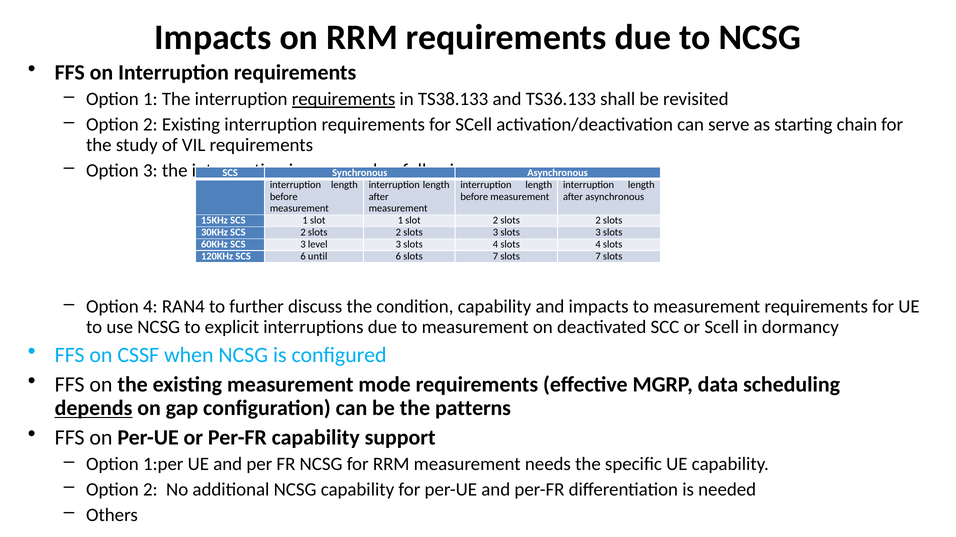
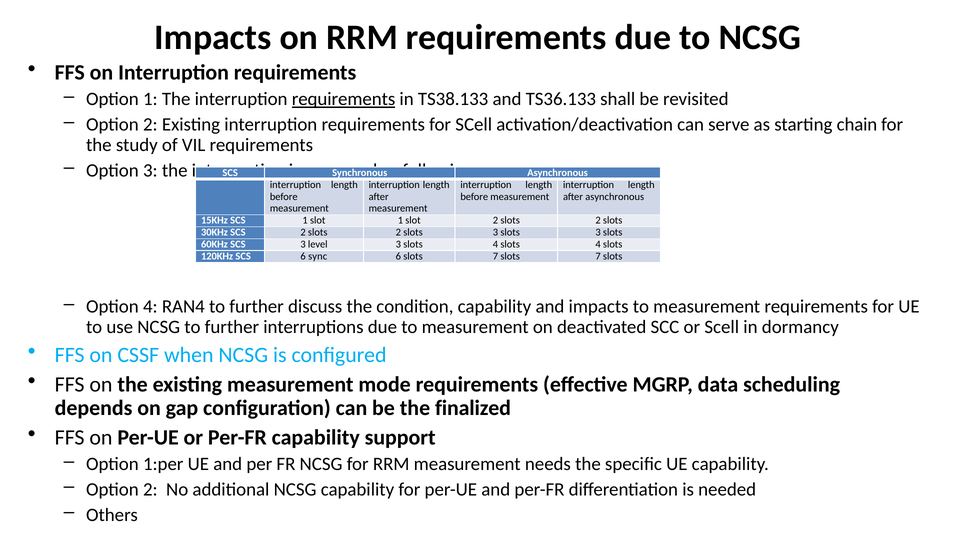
until: until -> sync
NCSG to explicit: explicit -> further
depends underline: present -> none
patterns: patterns -> finalized
